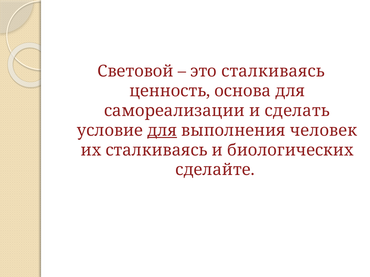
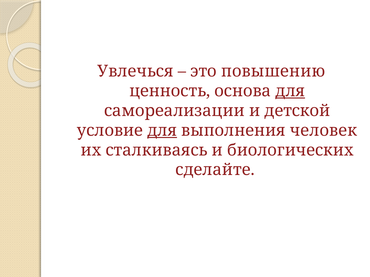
Световой: Световой -> Увлечься
это сталкиваясь: сталкиваясь -> повышению
для at (290, 91) underline: none -> present
сделать: сделать -> детской
